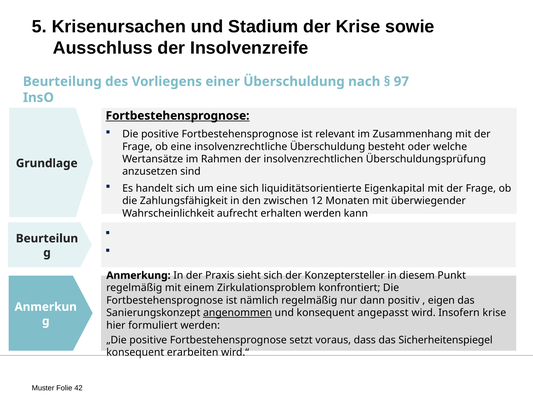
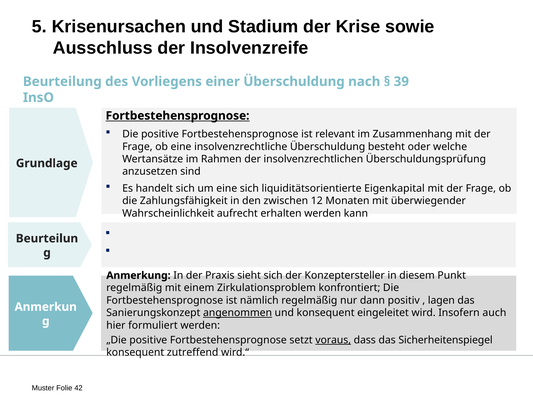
97: 97 -> 39
eigen: eigen -> lagen
angepasst: angepasst -> eingeleitet
Insofern krise: krise -> auch
voraus underline: none -> present
erarbeiten: erarbeiten -> zutreffend
